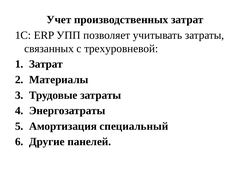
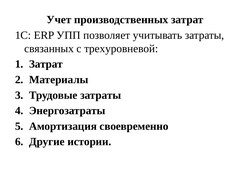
специальный: специальный -> своевременно
панелей: панелей -> истории
